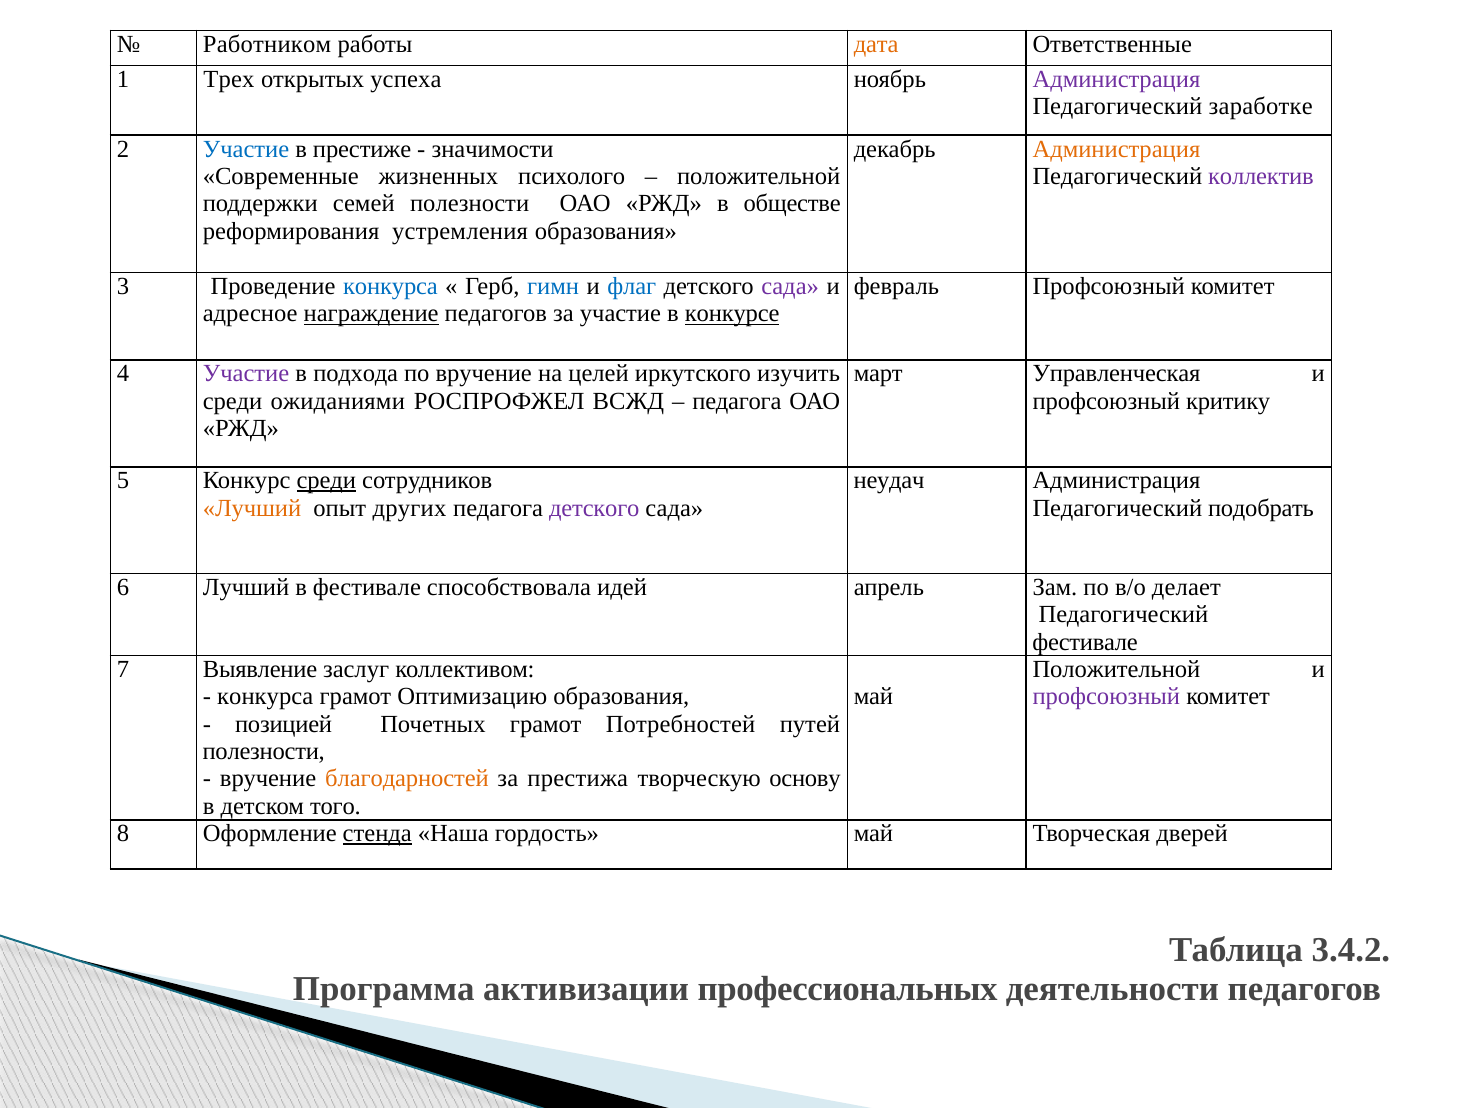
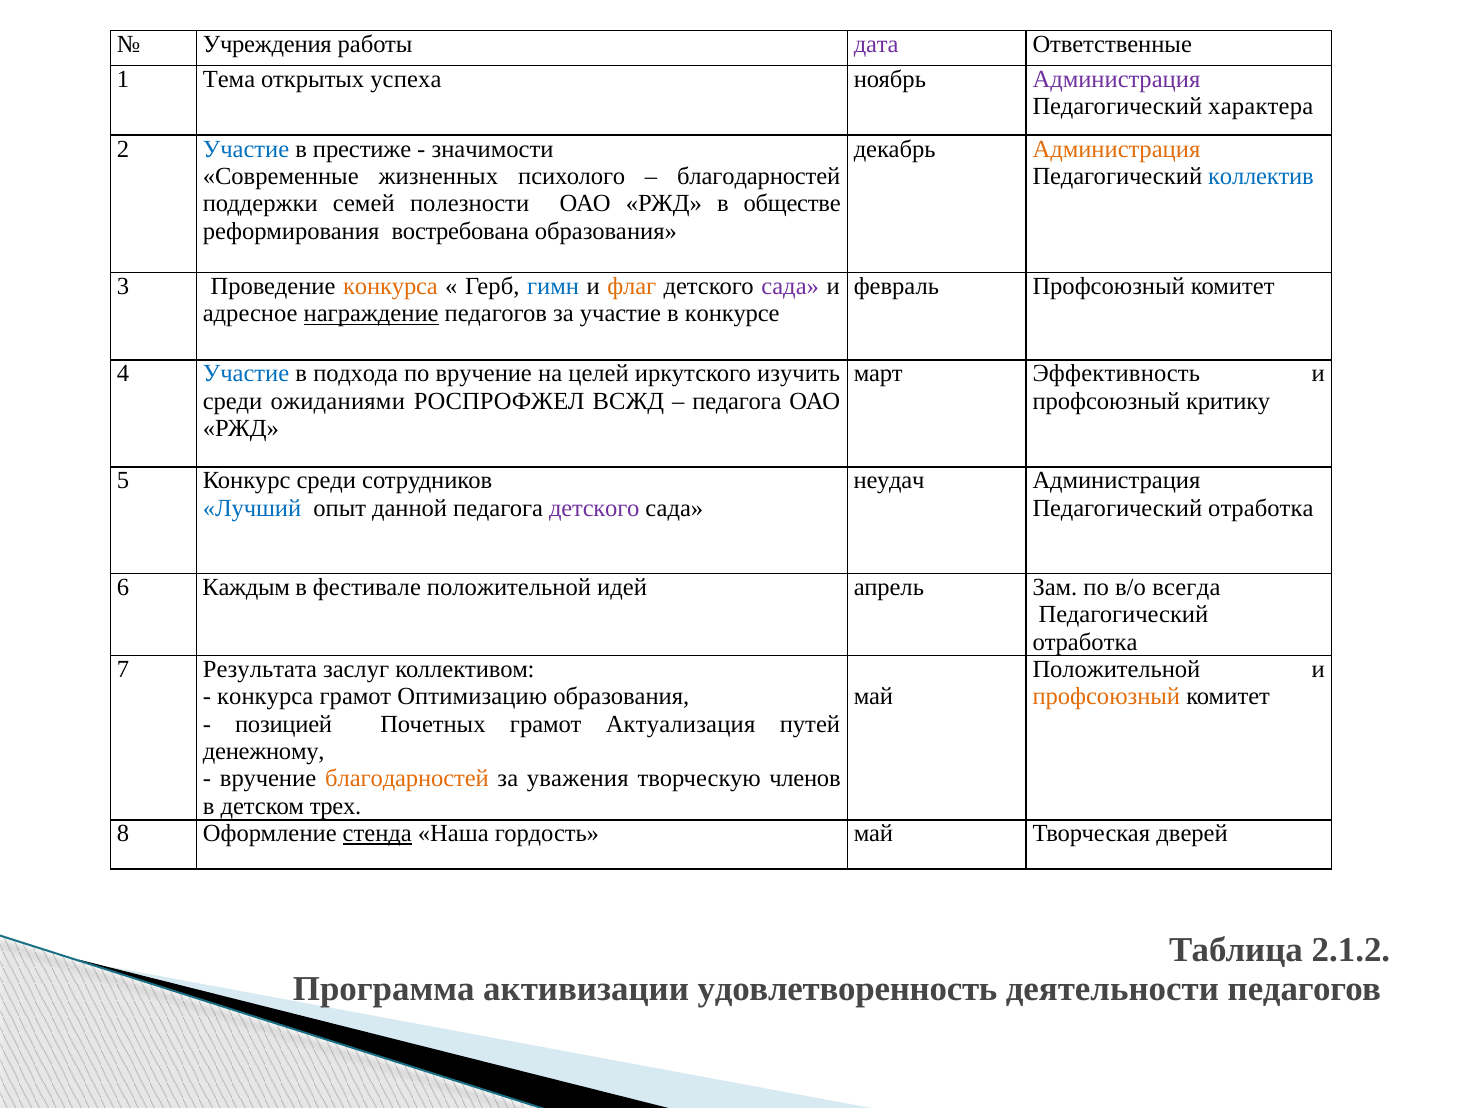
Работником: Работником -> Учреждения
дата colour: orange -> purple
Трех: Трех -> Тема
заработке: заработке -> характера
положительной at (759, 176): положительной -> благодарностей
коллектив colour: purple -> blue
устремления: устремления -> востребована
конкурса at (390, 286) colour: blue -> orange
флаг colour: blue -> orange
конкурсе underline: present -> none
Участие at (246, 374) colour: purple -> blue
Управленческая: Управленческая -> Эффективность
среди at (326, 480) underline: present -> none
Лучший at (252, 508) colour: orange -> blue
других: других -> данной
подобрать at (1261, 508): подобрать -> отработка
6 Лучший: Лучший -> Каждым
фестивале способствовала: способствовала -> положительной
делает: делает -> всегда
фестивале at (1085, 642): фестивале -> отработка
Выявление: Выявление -> Результата
профсоюзный at (1106, 697) colour: purple -> orange
Потребностей: Потребностей -> Актуализация
полезности at (264, 751): полезности -> денежному
престижа: престижа -> уважения
основу: основу -> членов
того: того -> трех
3.4.2: 3.4.2 -> 2.1.2
профессиональных: профессиональных -> удовлетворенность
